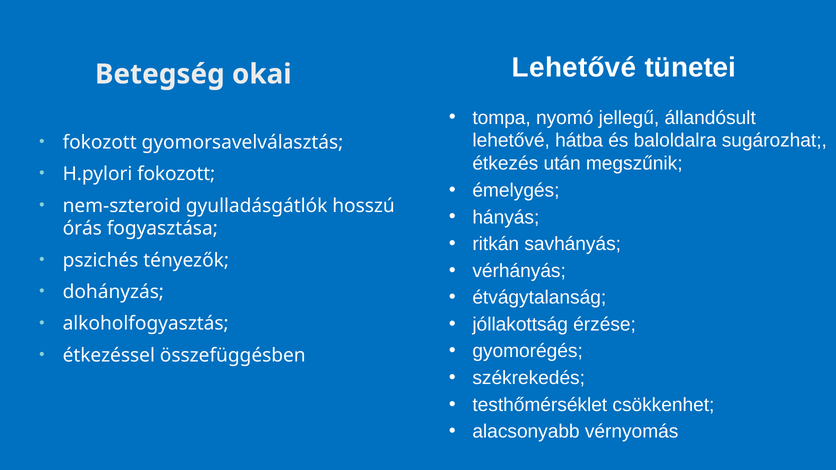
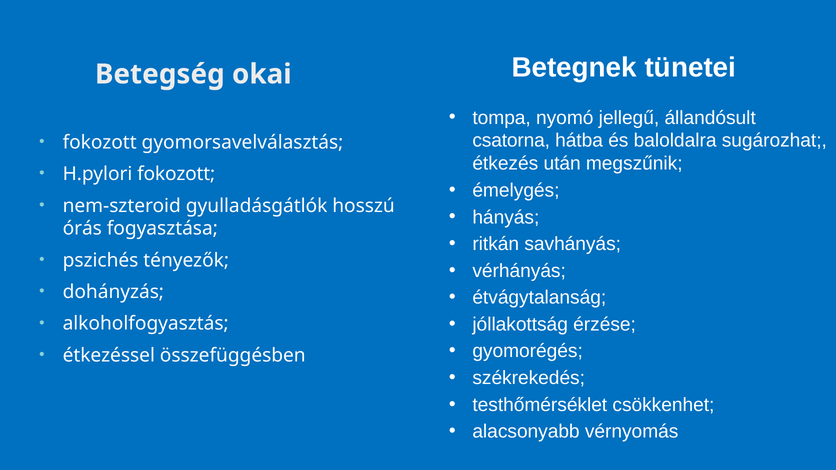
Lehetővé at (574, 68): Lehetővé -> Betegnek
lehetővé at (511, 141): lehetővé -> csatorna
